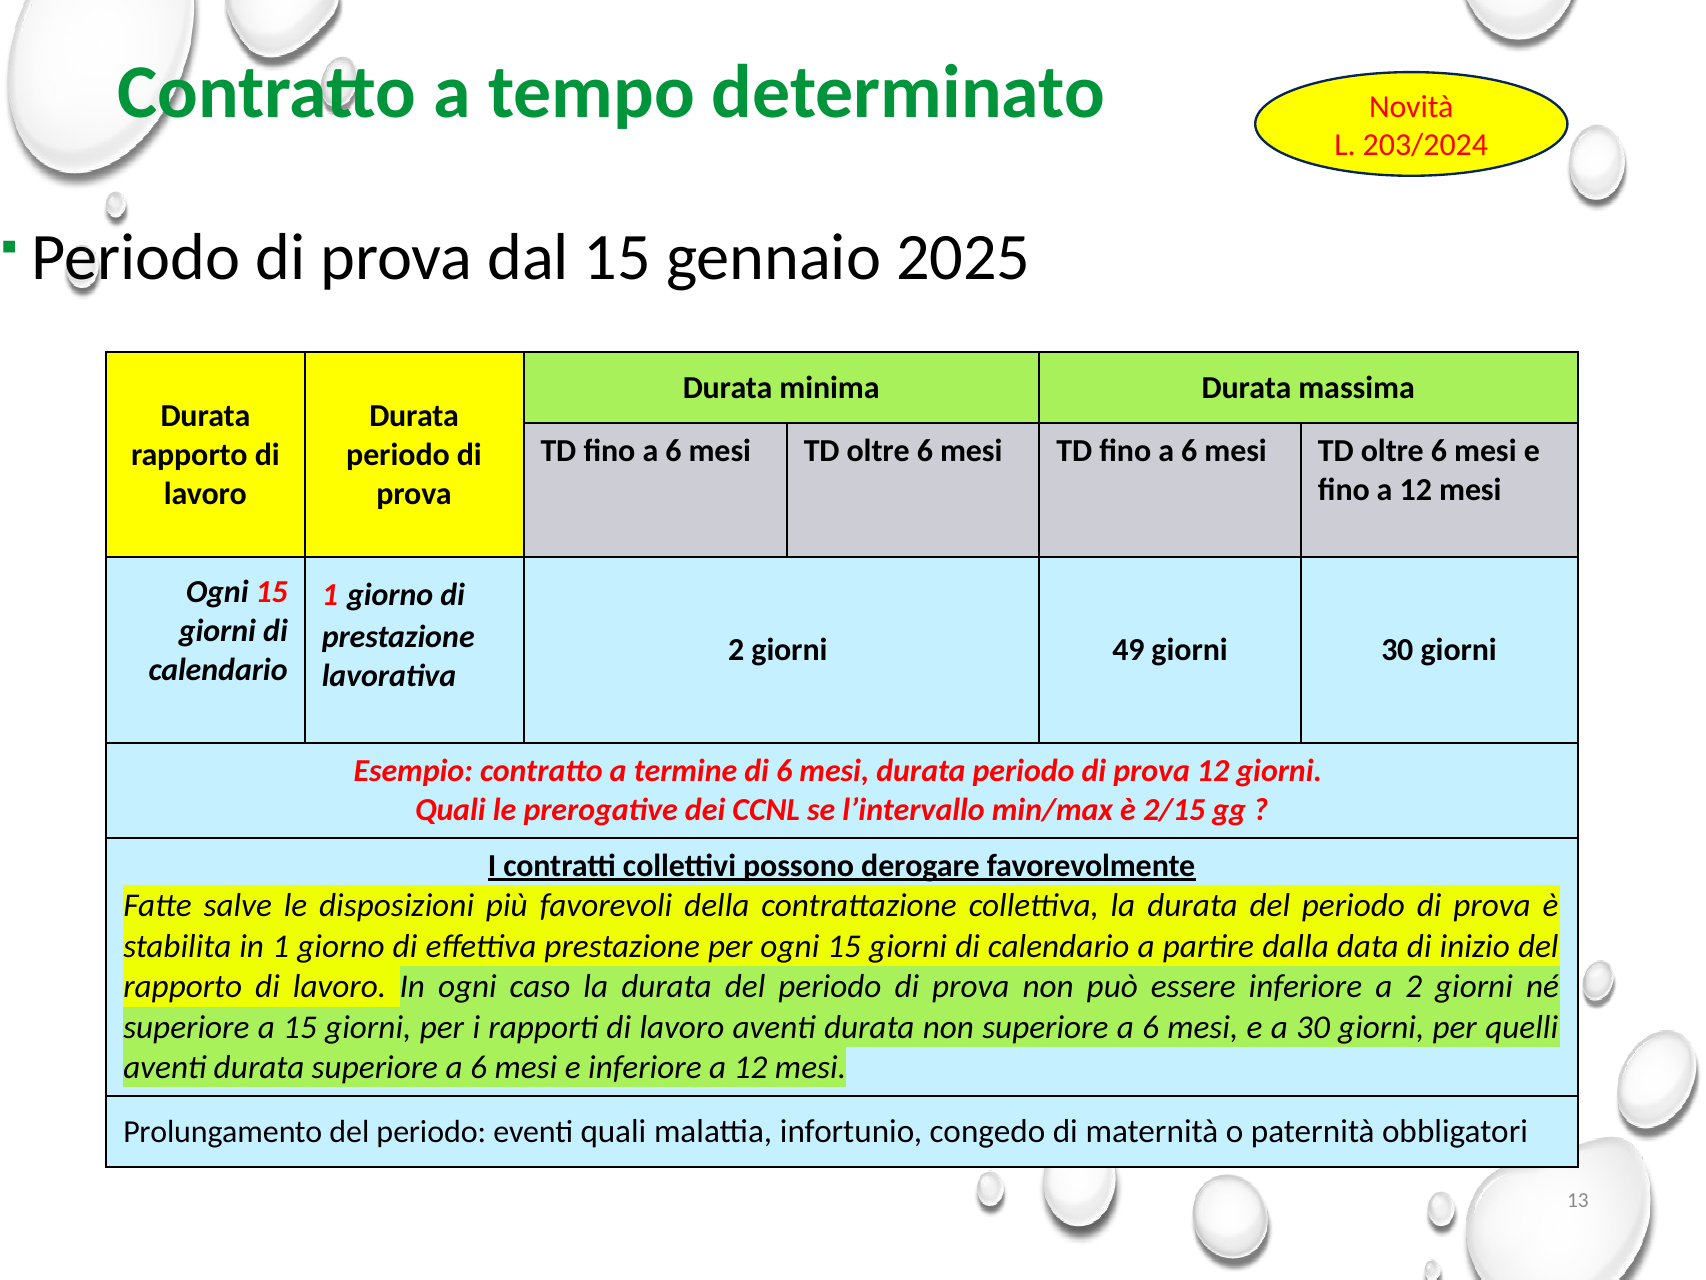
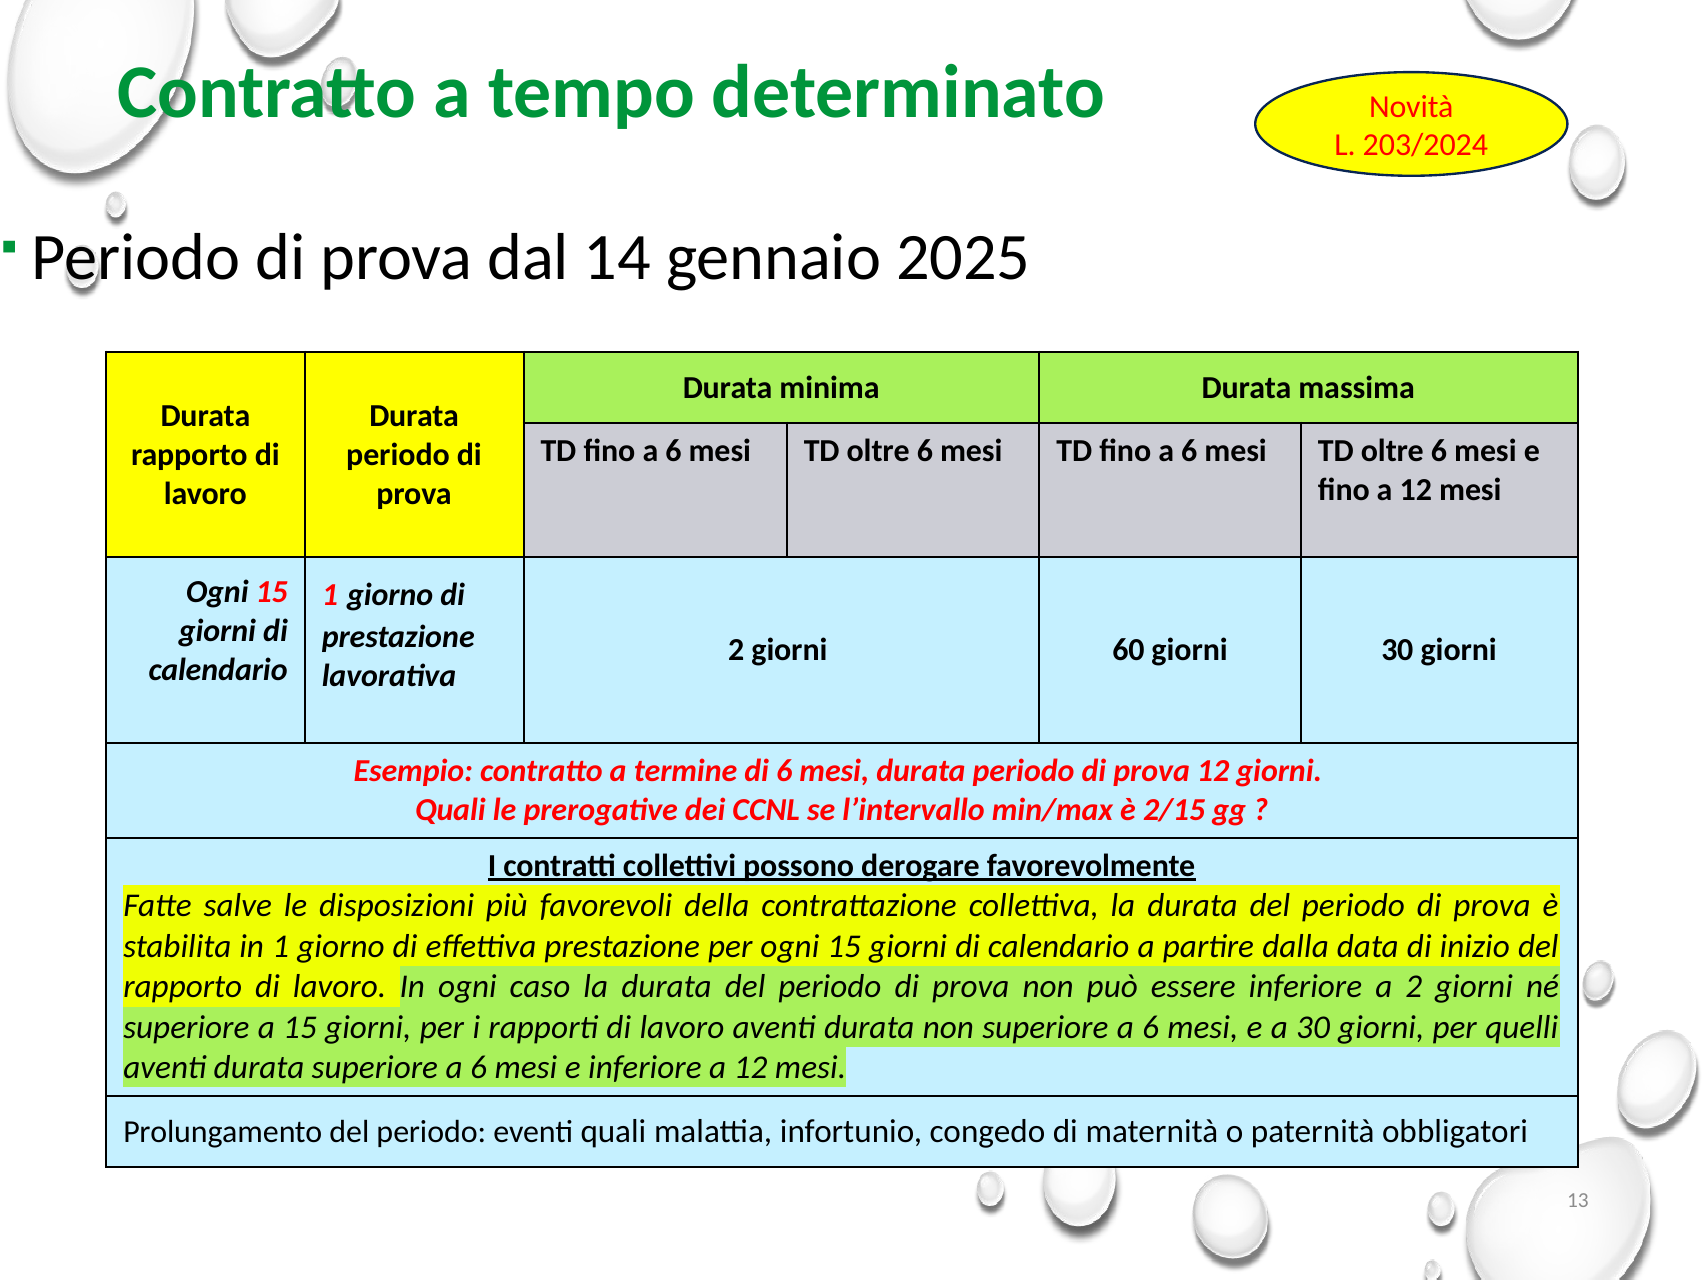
dal 15: 15 -> 14
49: 49 -> 60
